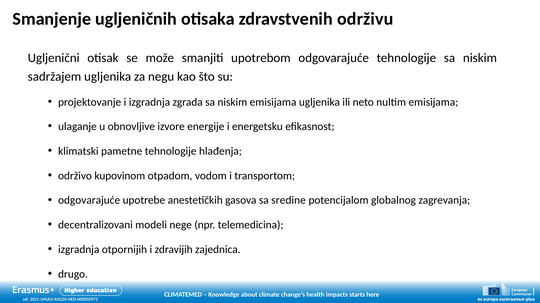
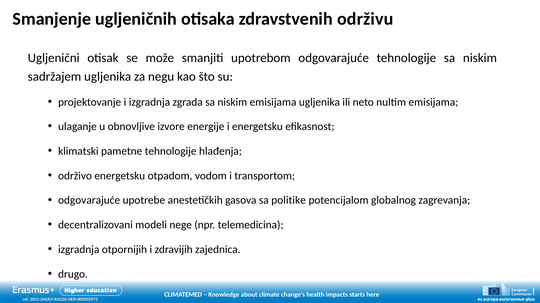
održivo kupovinom: kupovinom -> energetsku
sredine: sredine -> politike
